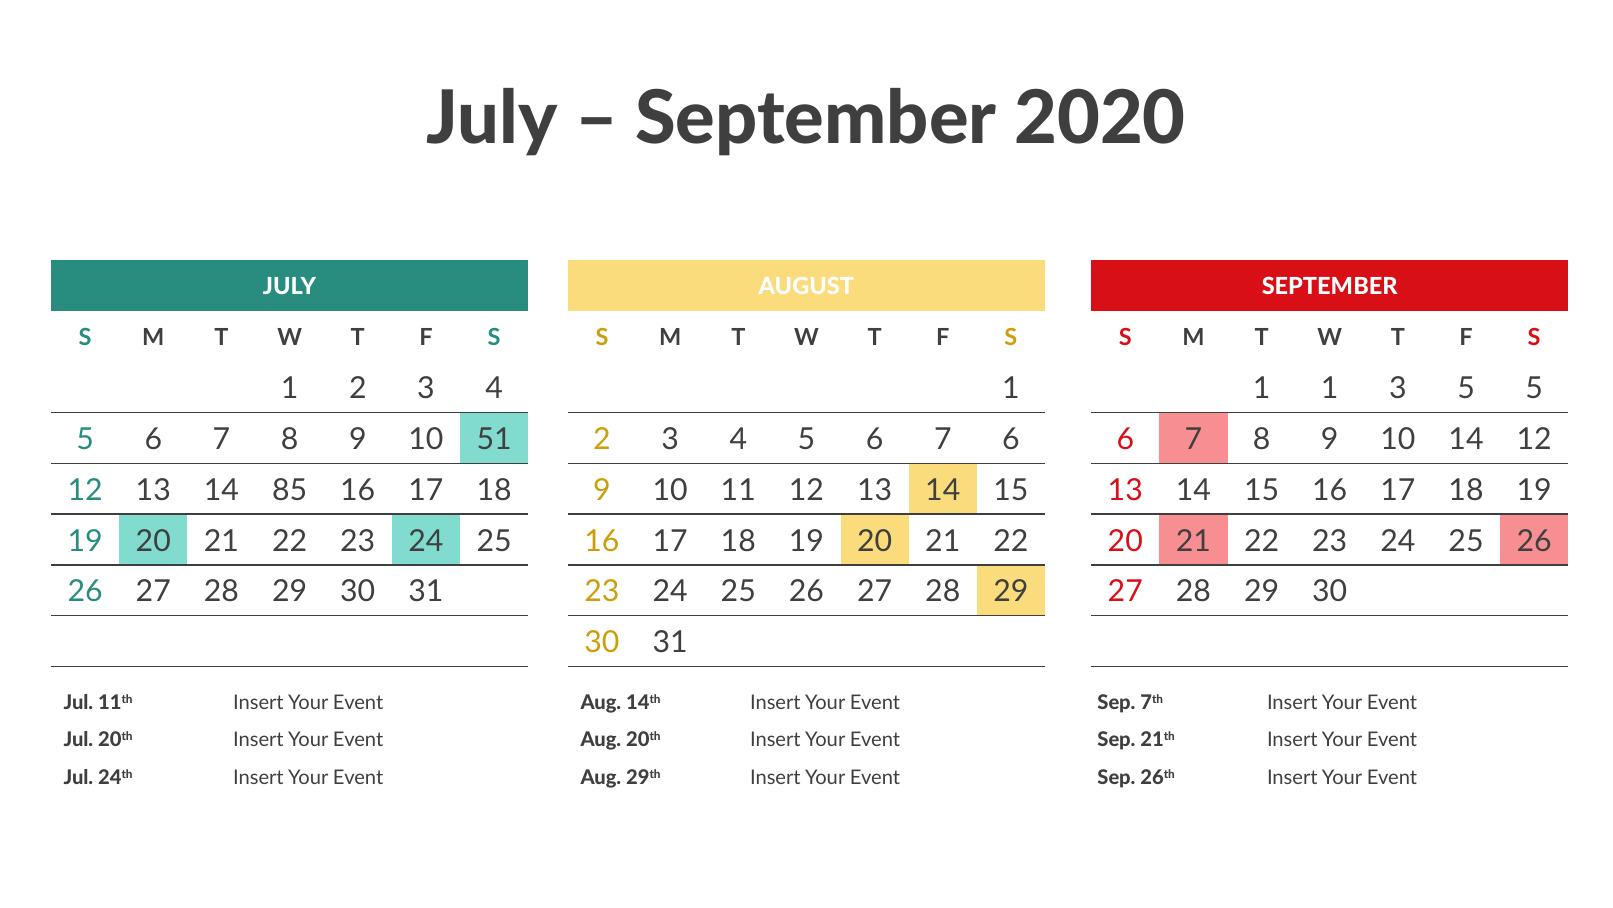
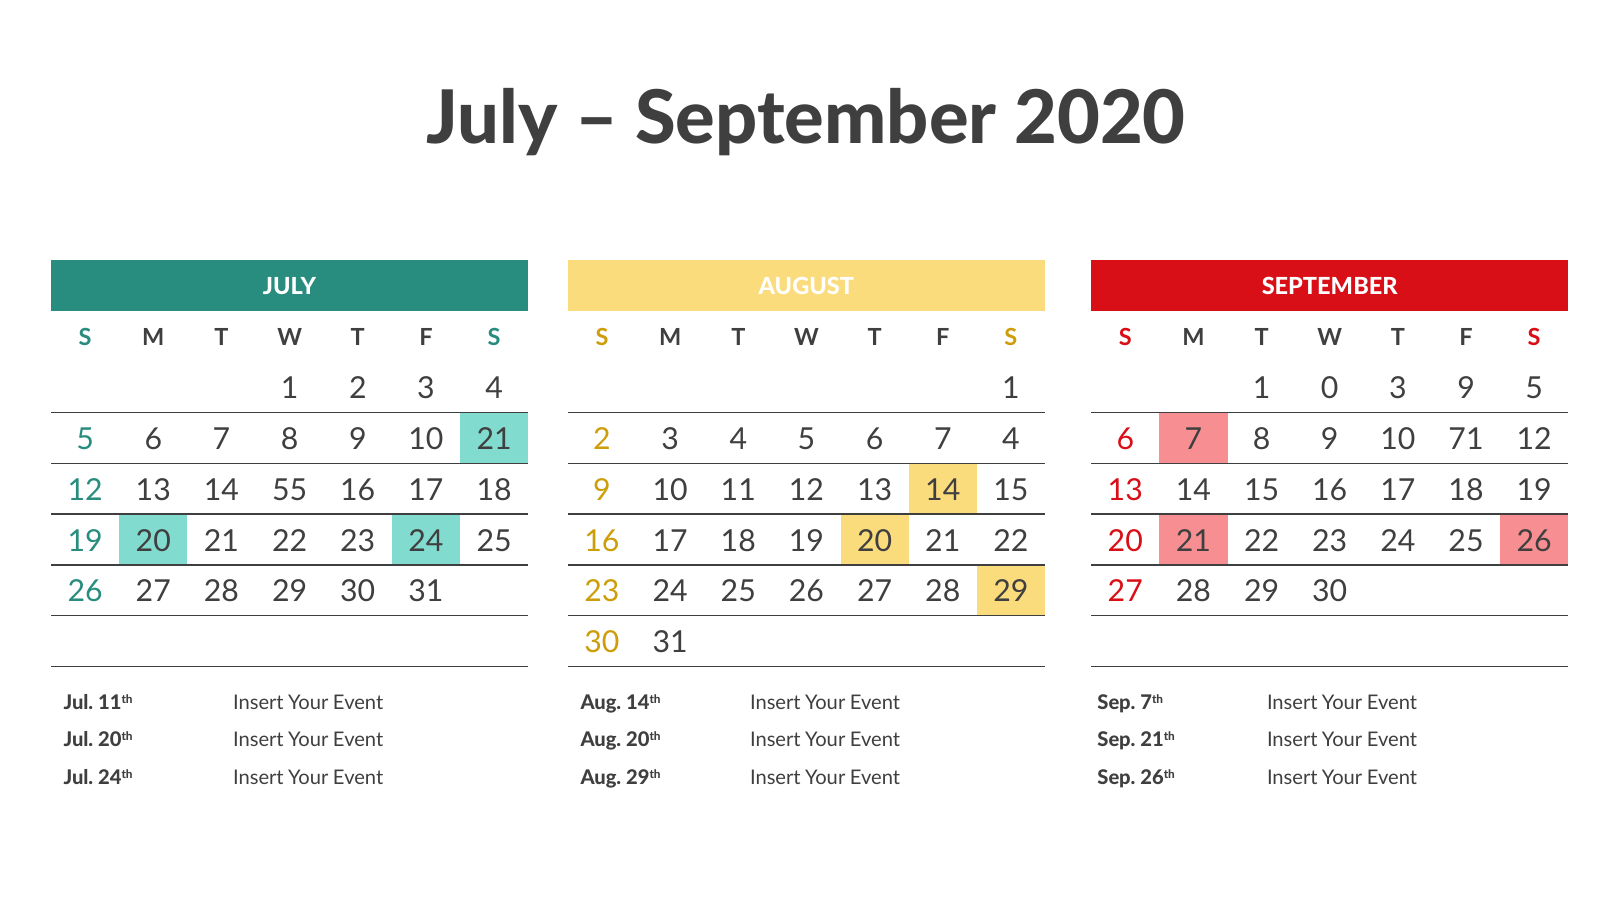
1 1: 1 -> 0
3 5: 5 -> 9
10 51: 51 -> 21
7 6: 6 -> 4
10 14: 14 -> 71
85: 85 -> 55
